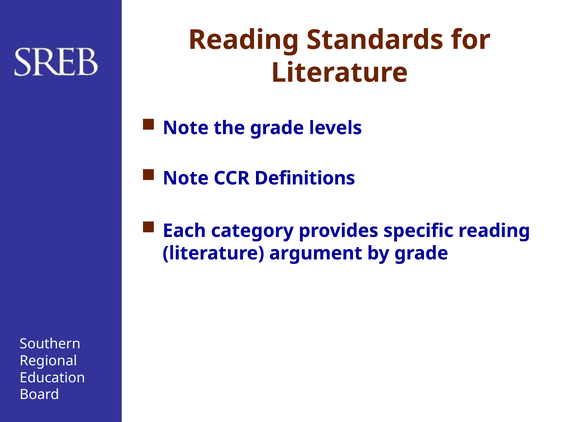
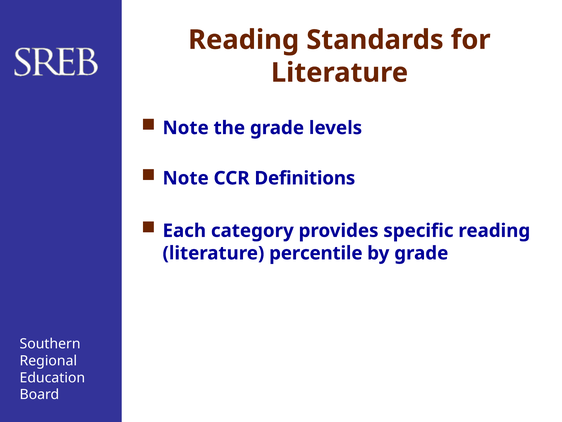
argument: argument -> percentile
